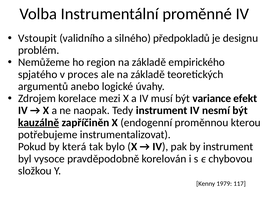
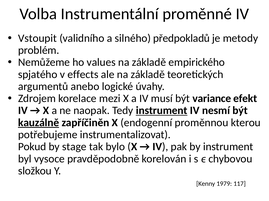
designu: designu -> metody
region: region -> values
proces: proces -> effects
instrument at (162, 111) underline: none -> present
která: která -> stage
